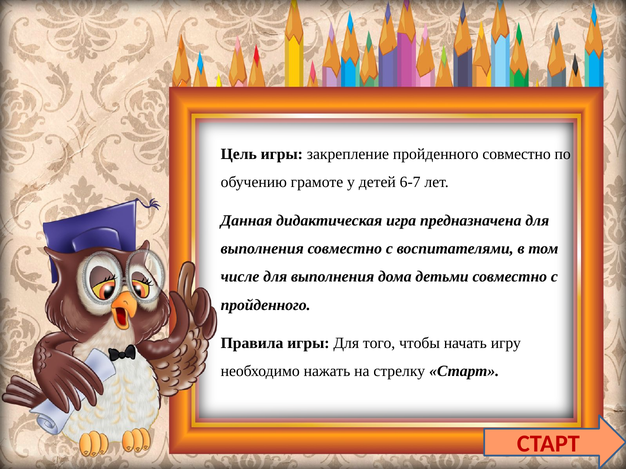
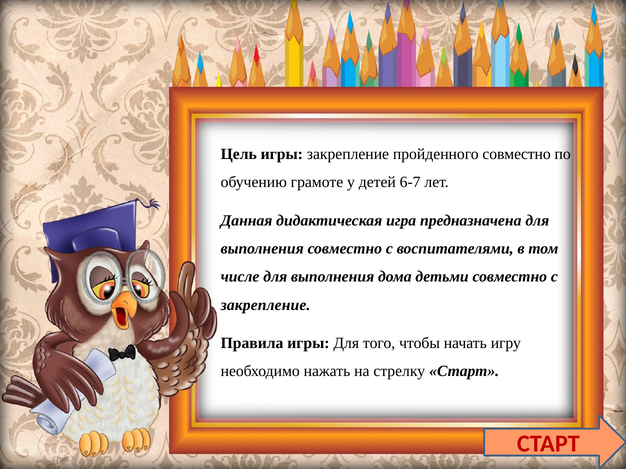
пройденного at (266, 305): пройденного -> закрепление
